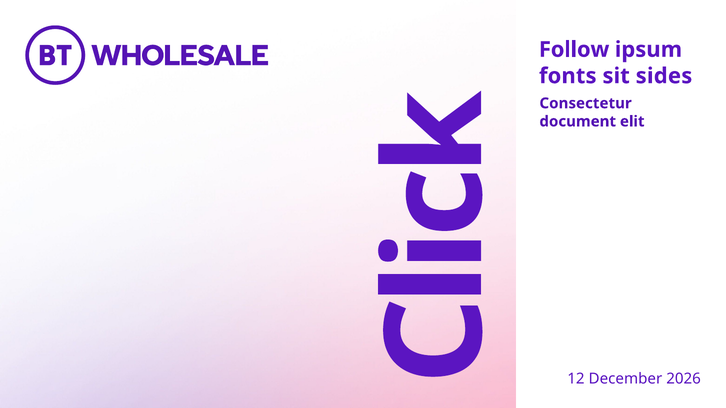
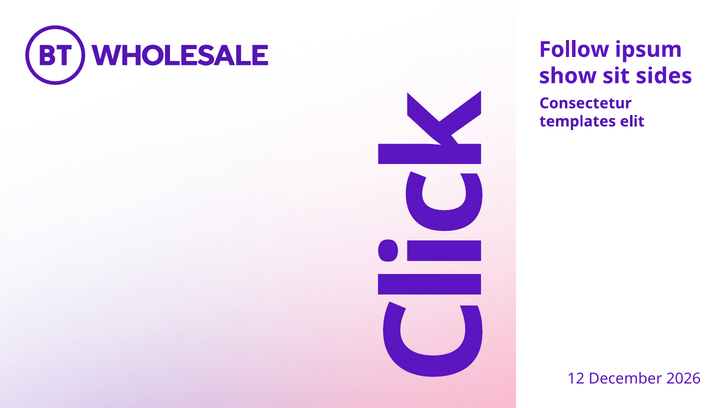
fonts: fonts -> show
document: document -> templates
